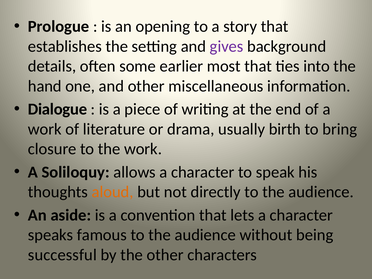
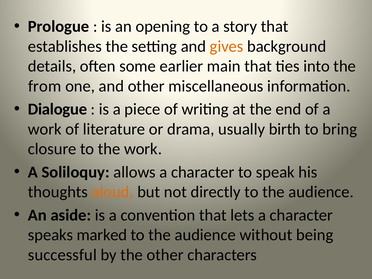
gives colour: purple -> orange
most: most -> main
hand: hand -> from
famous: famous -> marked
